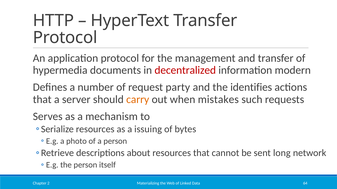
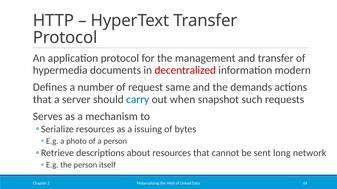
party: party -> same
identifies: identifies -> demands
carry colour: orange -> blue
mistakes: mistakes -> snapshot
